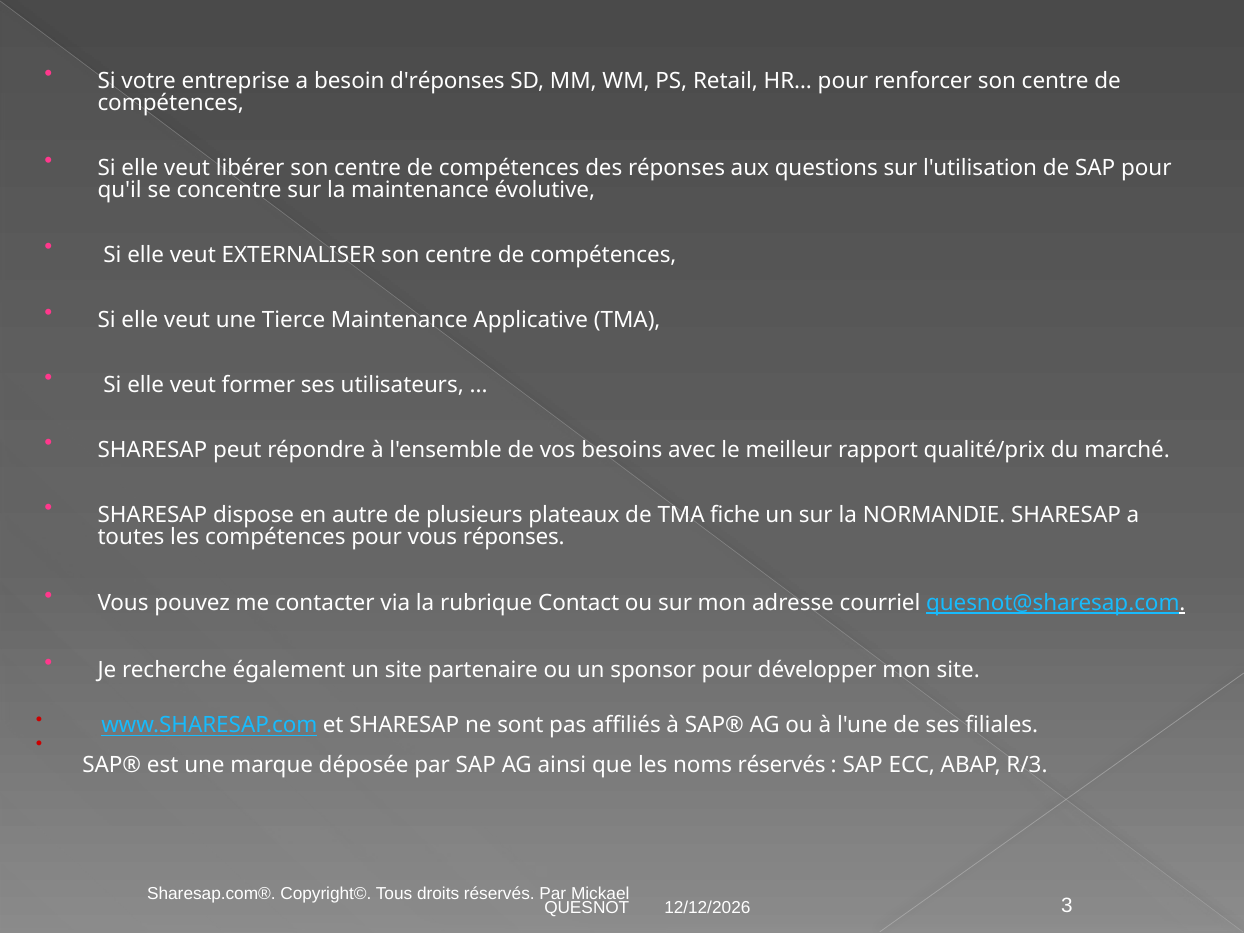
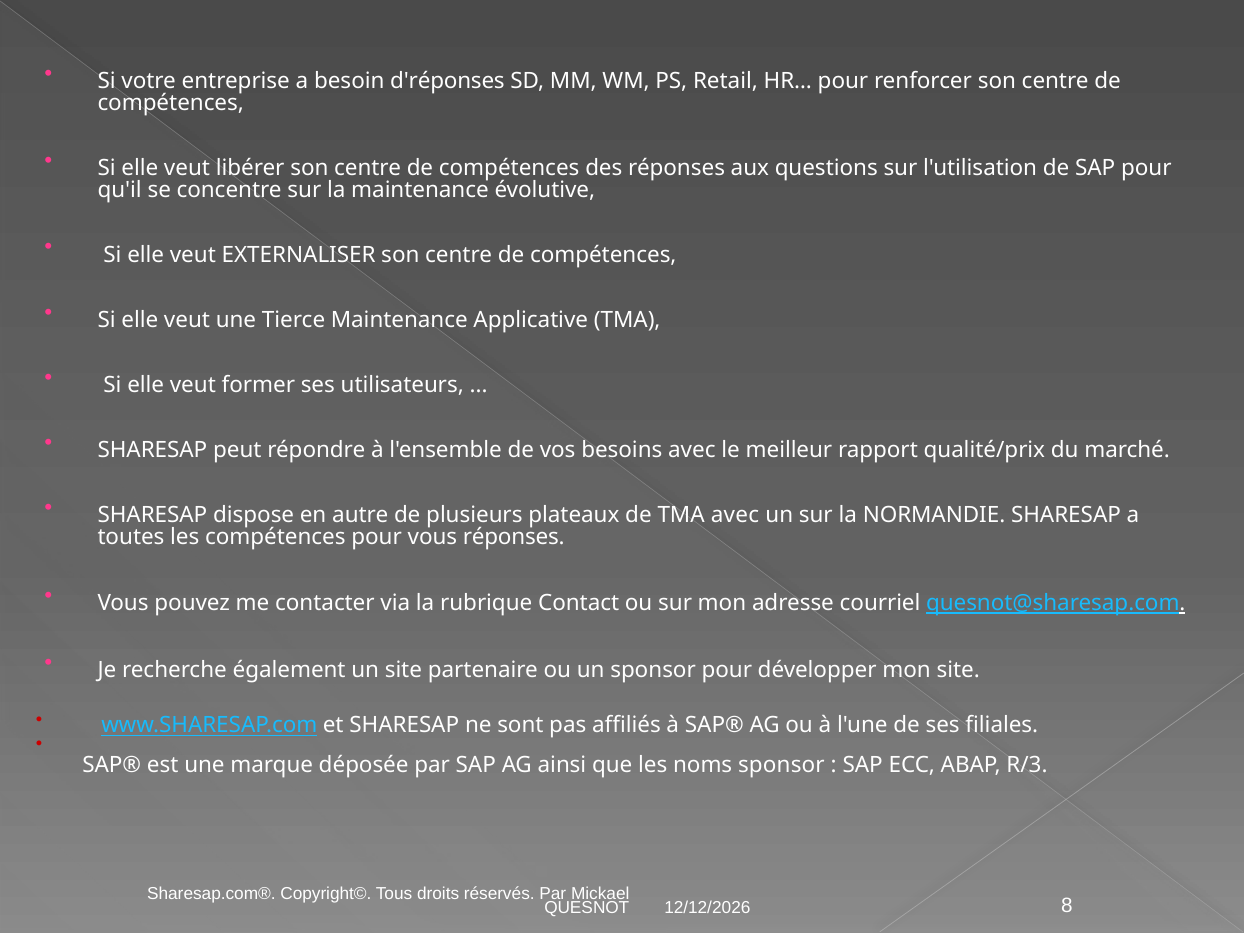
TMA fiche: fiche -> avec
noms réservés: réservés -> sponsor
3: 3 -> 8
